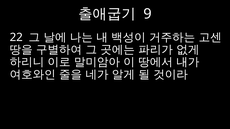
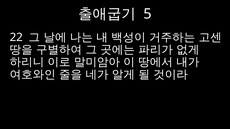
9: 9 -> 5
